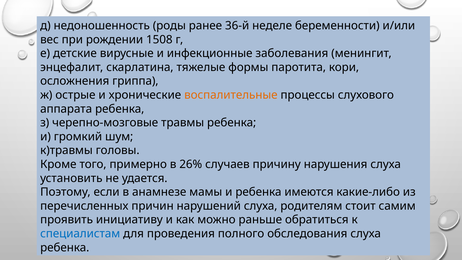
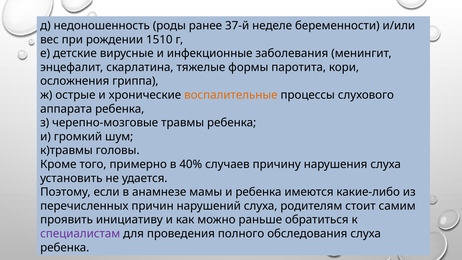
36-й: 36-й -> 37-й
1508: 1508 -> 1510
26%: 26% -> 40%
специалистам colour: blue -> purple
